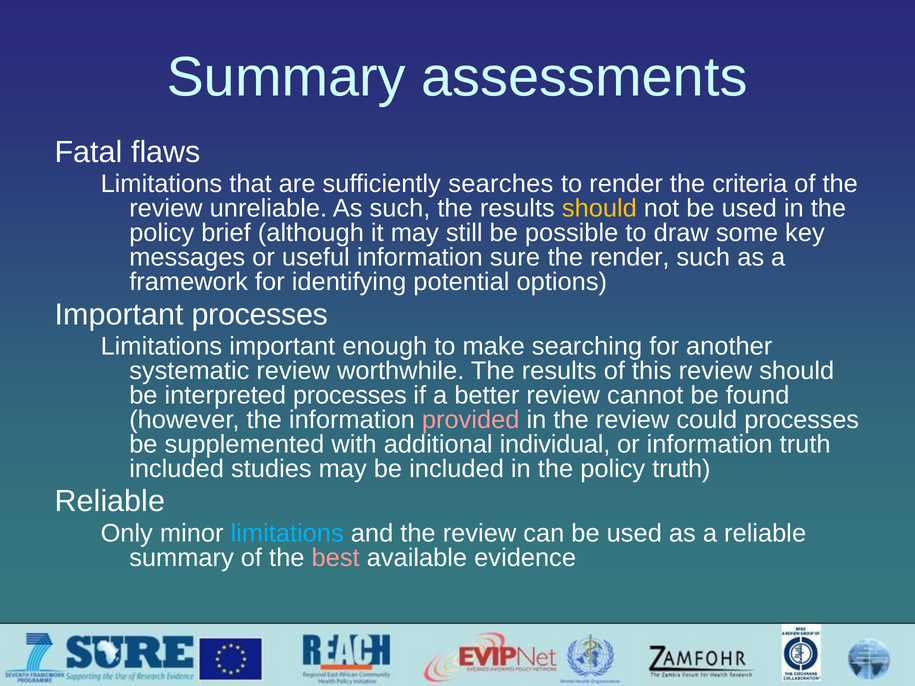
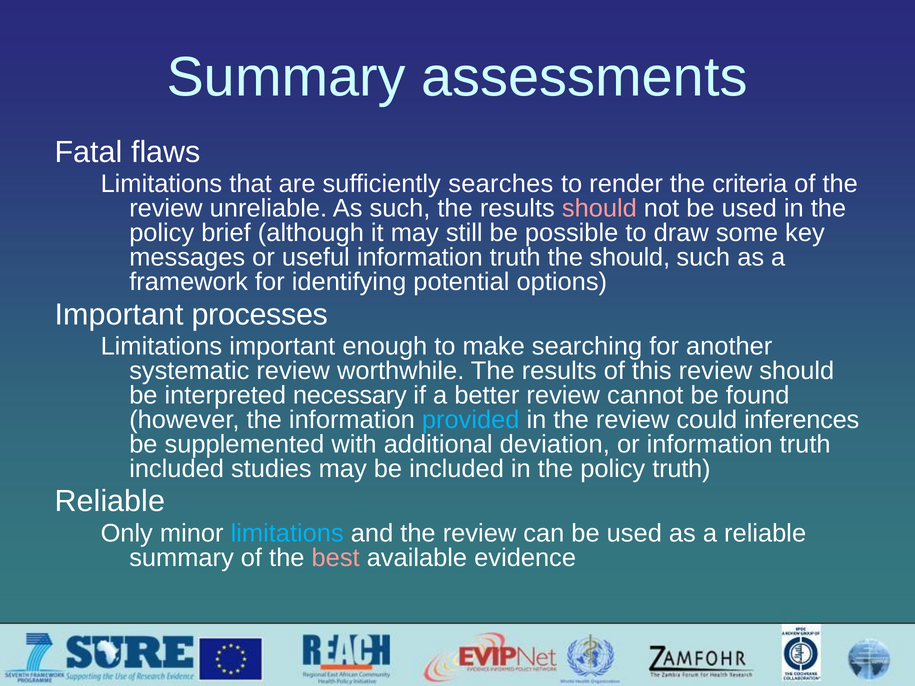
should at (599, 209) colour: yellow -> pink
useful information sure: sure -> truth
the render: render -> should
interpreted processes: processes -> necessary
provided colour: pink -> light blue
could processes: processes -> inferences
individual: individual -> deviation
